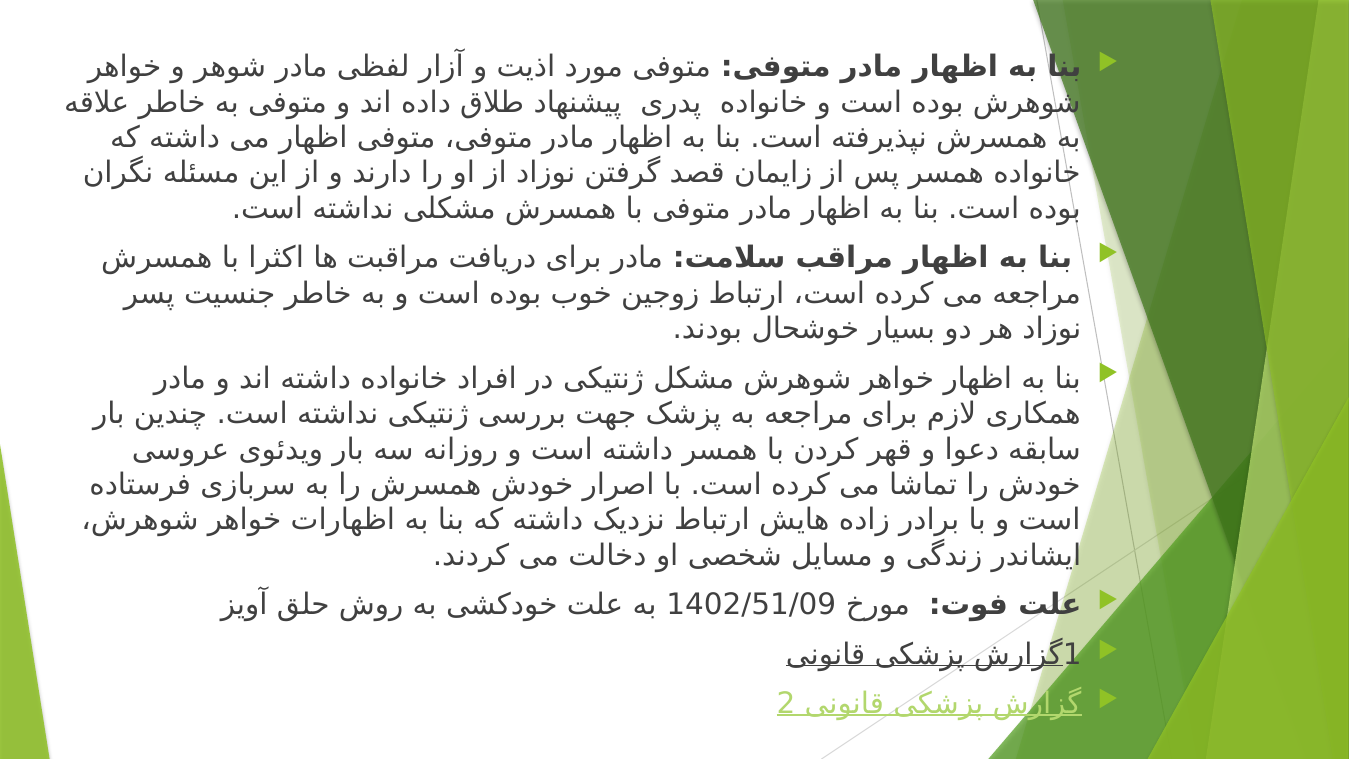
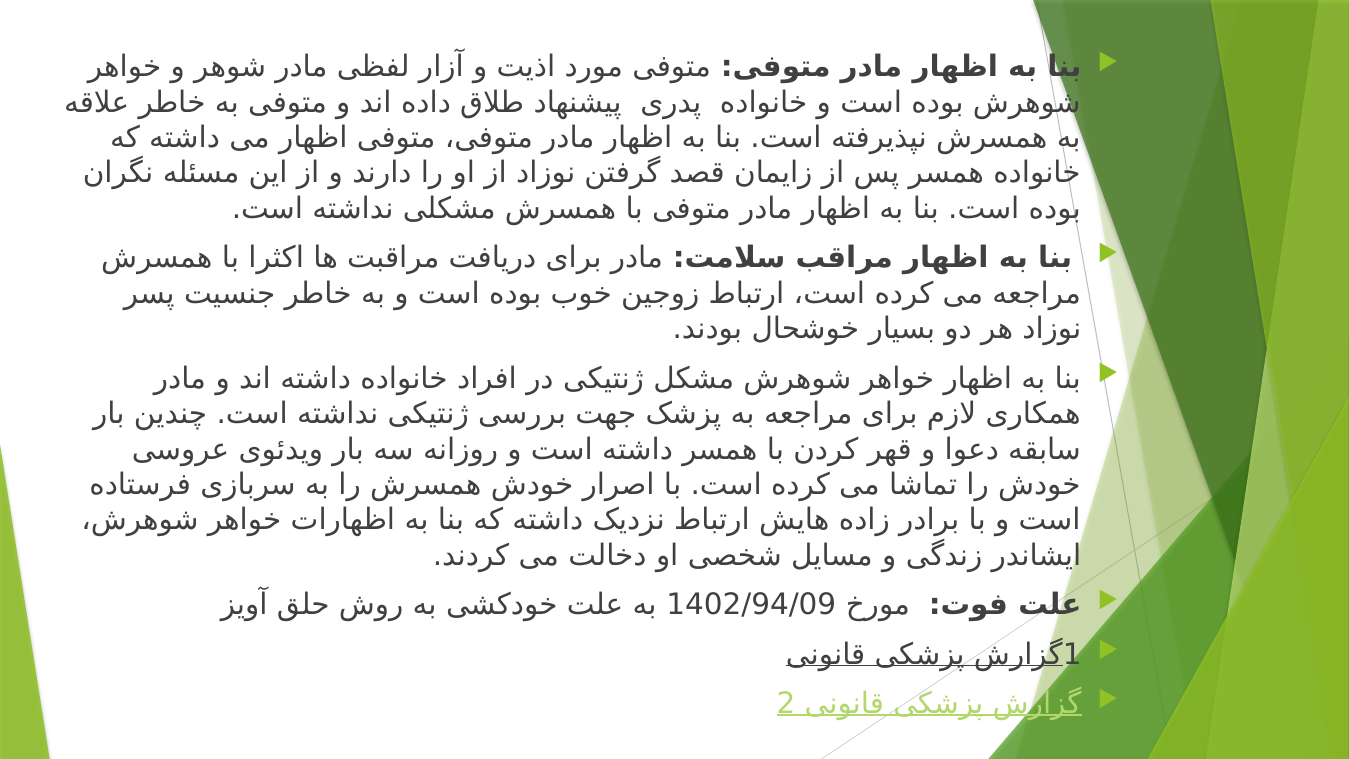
1402/51/09: 1402/51/09 -> 1402/94/09
